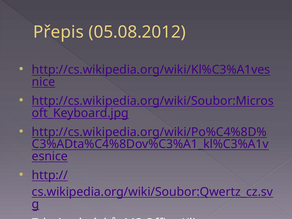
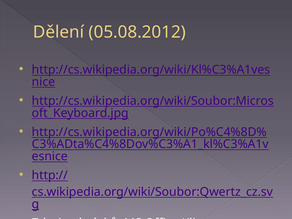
Přepis: Přepis -> Dělení
